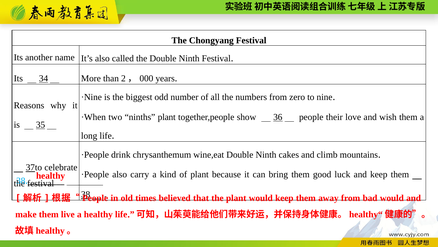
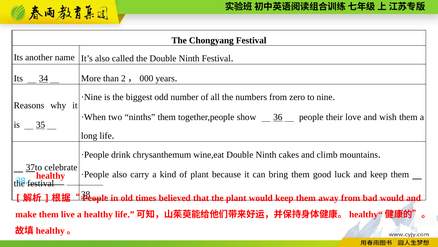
ninths plant: plant -> them
